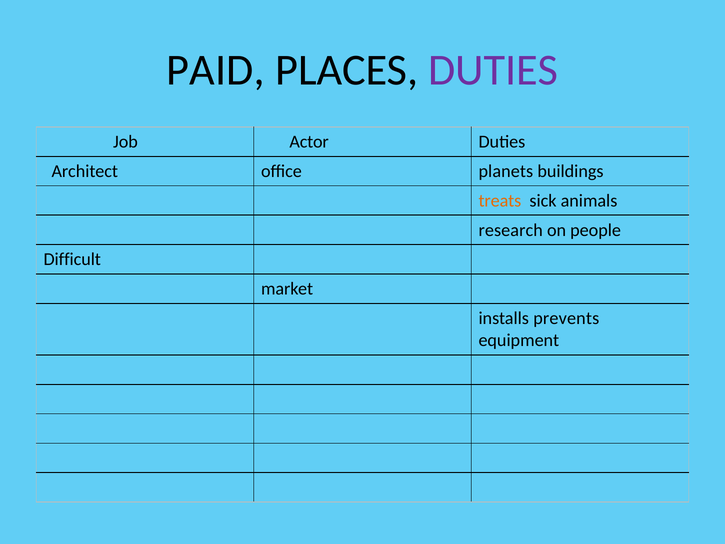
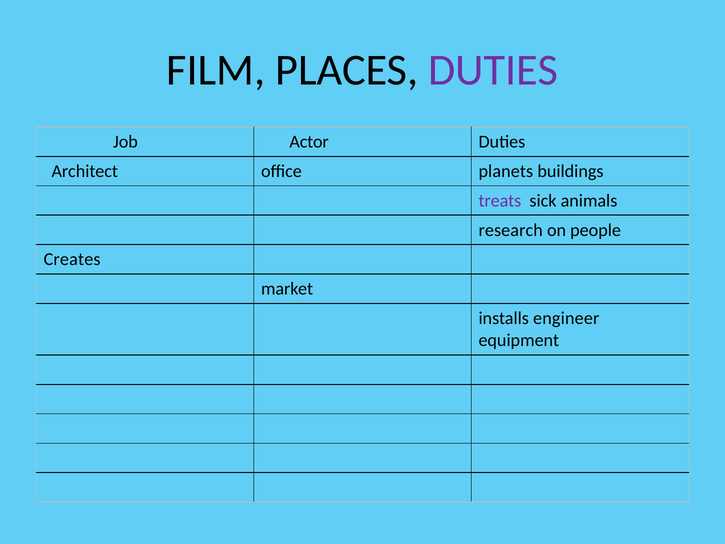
PAID: PAID -> FILM
treats colour: orange -> purple
Difficult: Difficult -> Creates
prevents: prevents -> engineer
